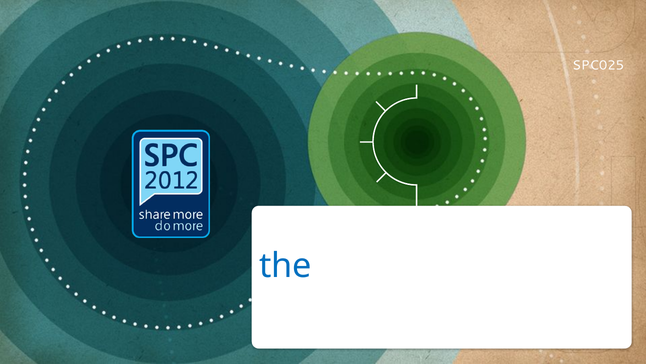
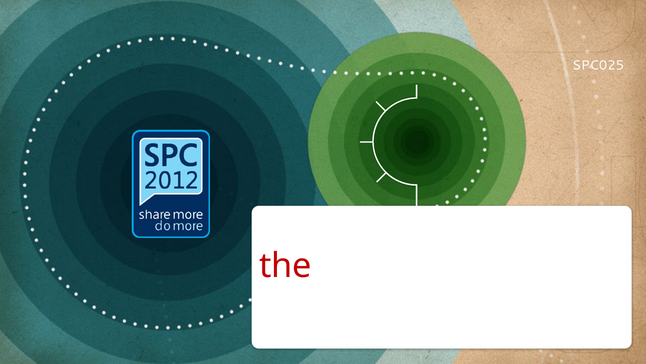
the colour: blue -> red
